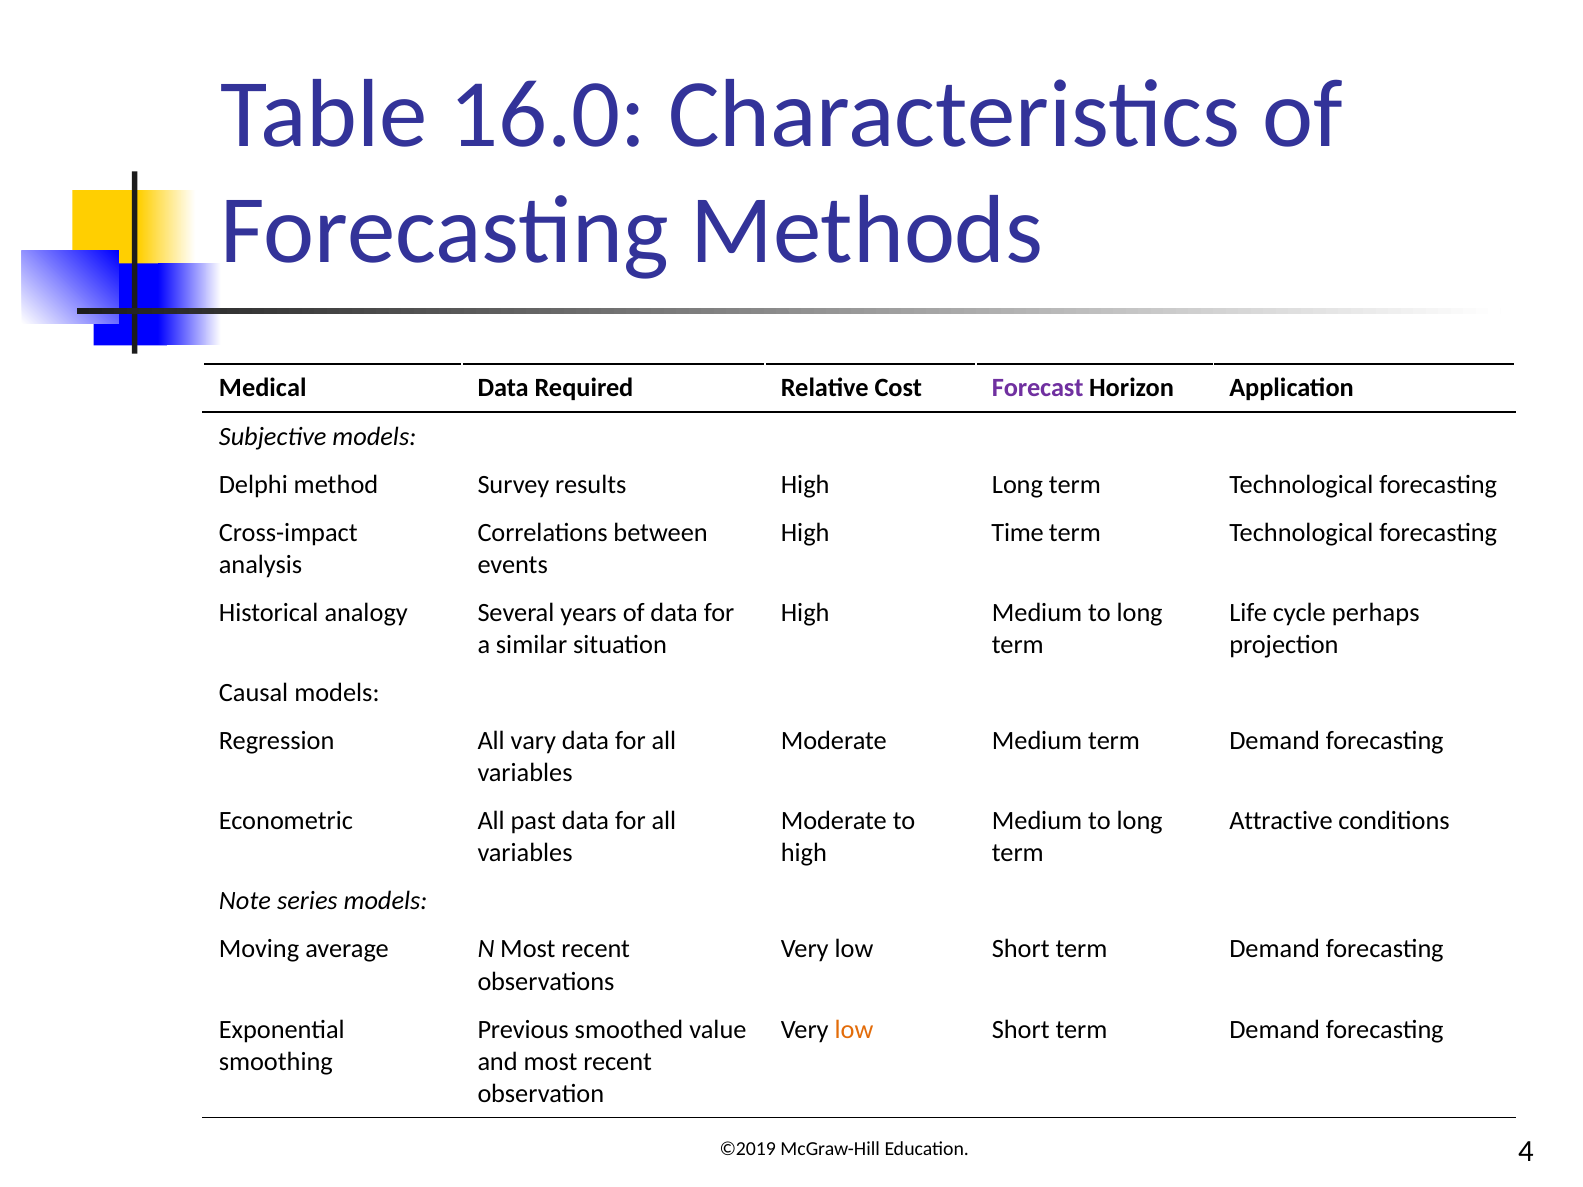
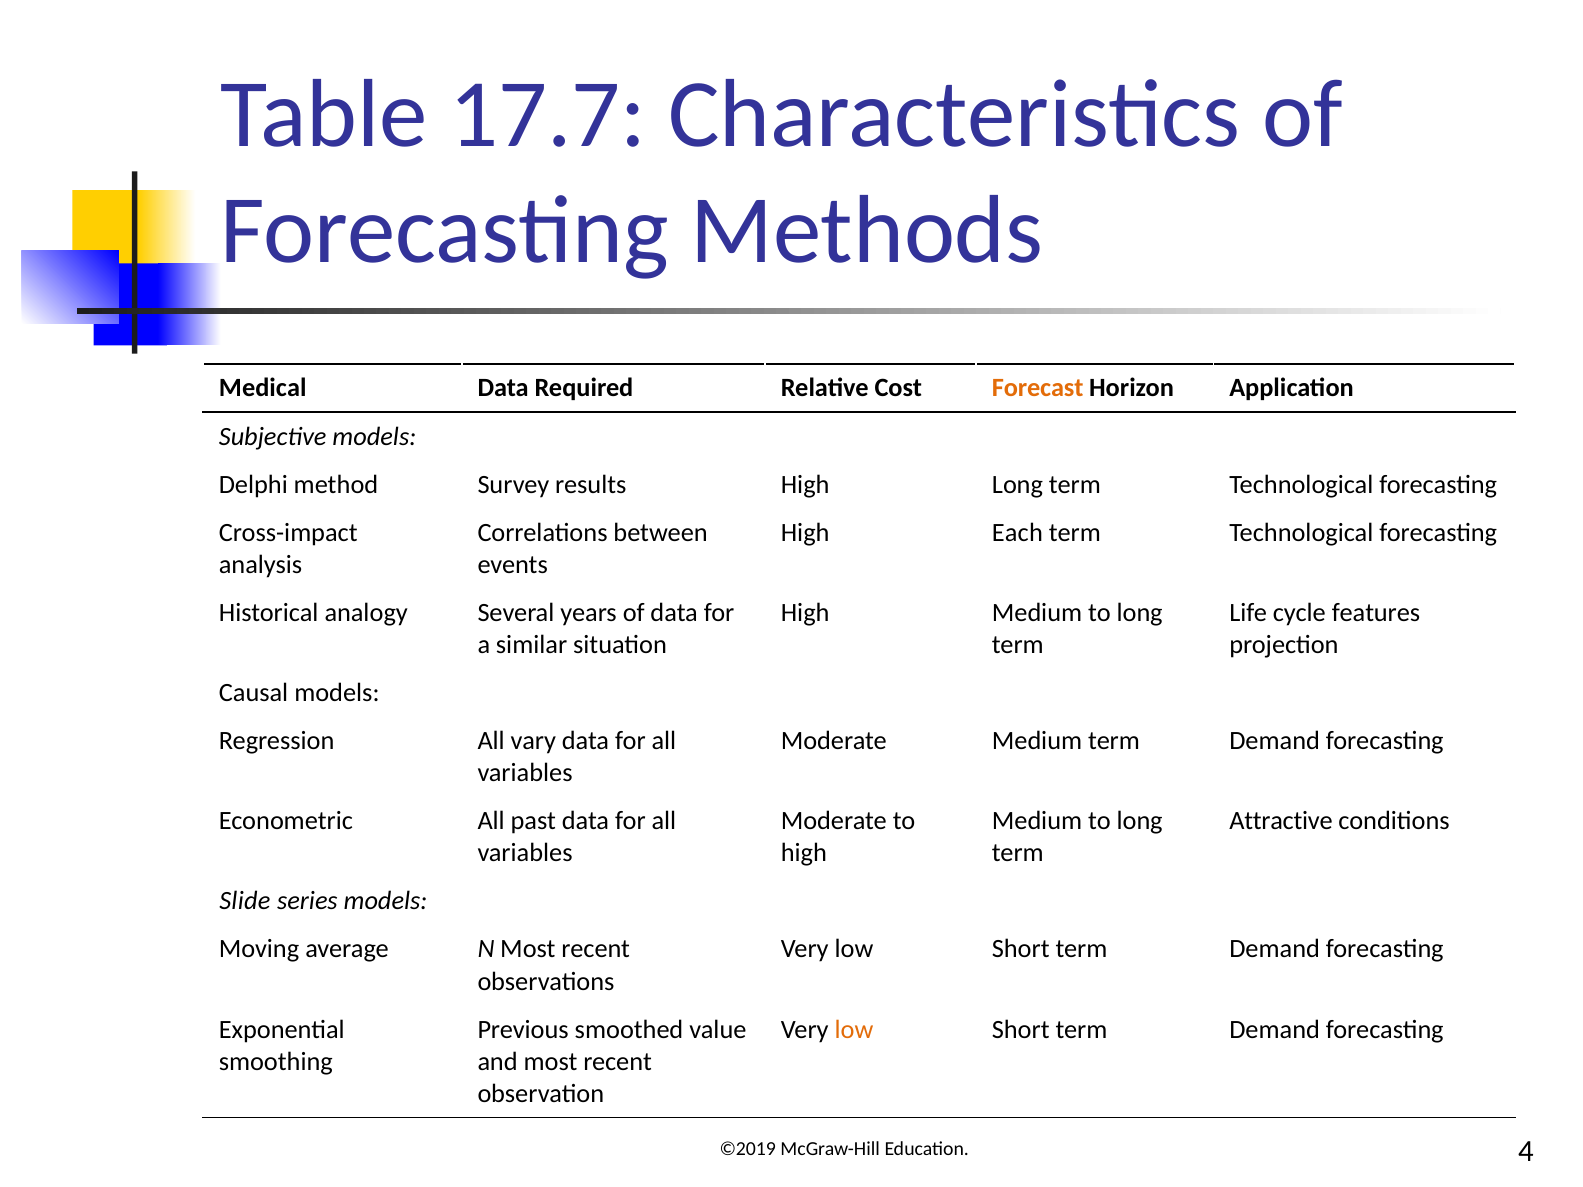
16.0: 16.0 -> 17.7
Forecast colour: purple -> orange
Time: Time -> Each
perhaps: perhaps -> features
Note: Note -> Slide
